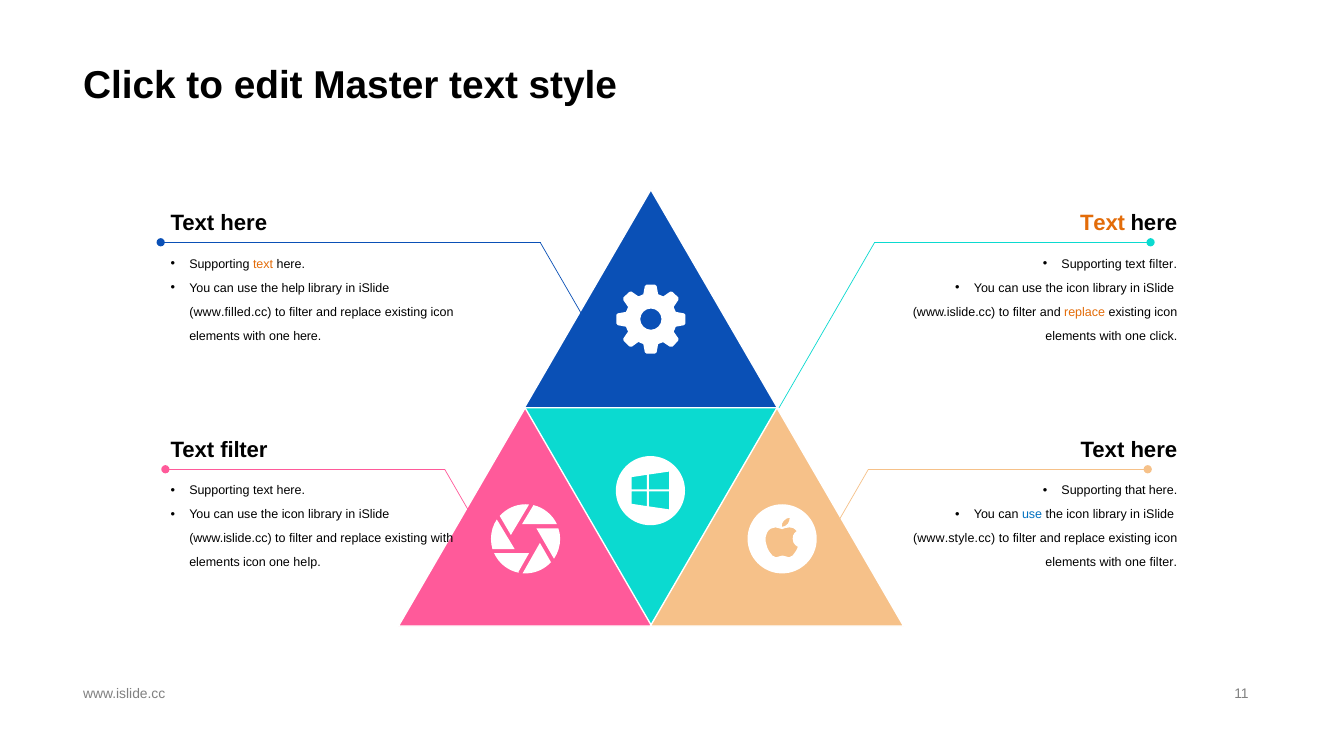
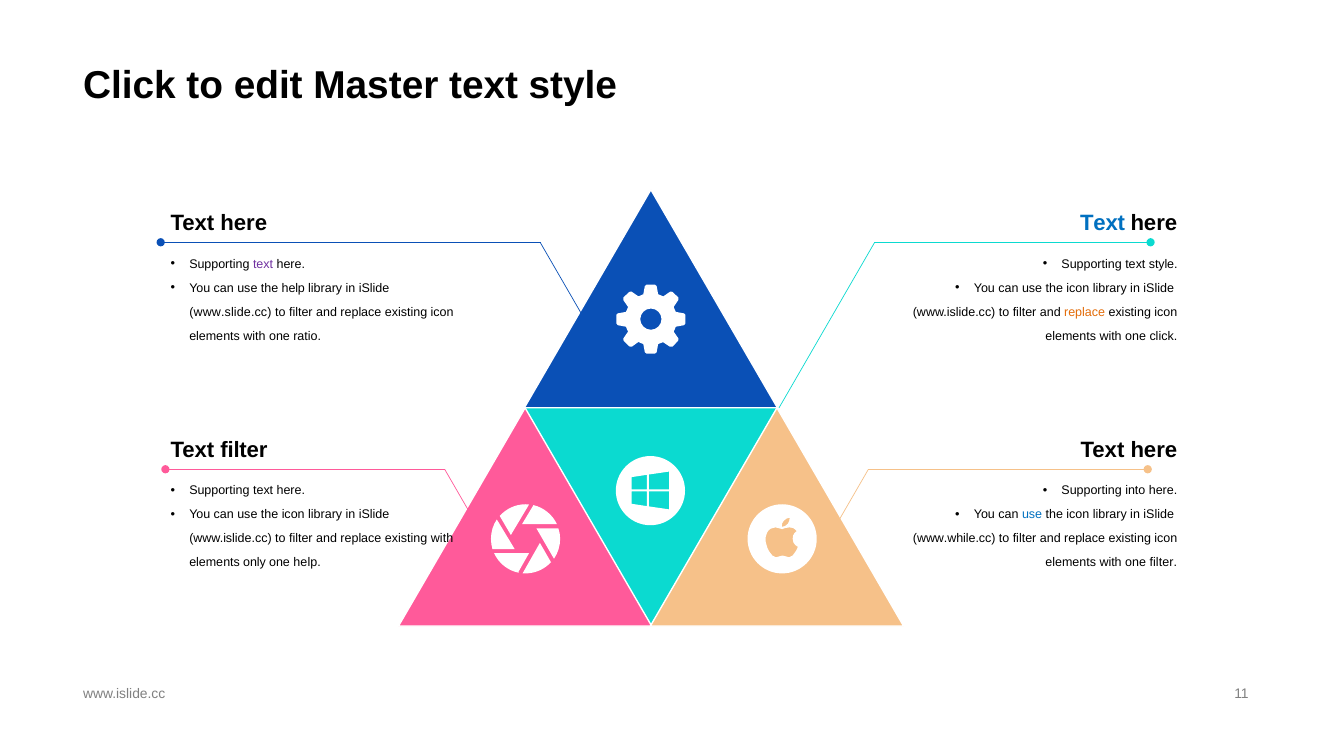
Text at (1103, 224) colour: orange -> blue
text at (263, 264) colour: orange -> purple
Supporting text filter: filter -> style
www.filled.cc: www.filled.cc -> www.slide.cc
one here: here -> ratio
that: that -> into
www.style.cc: www.style.cc -> www.while.cc
elements icon: icon -> only
